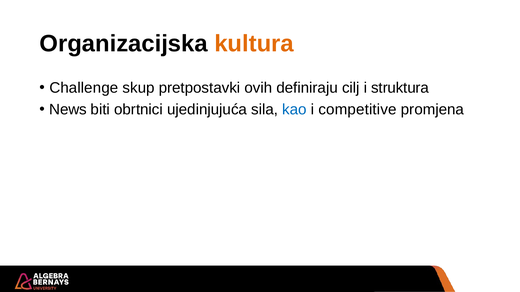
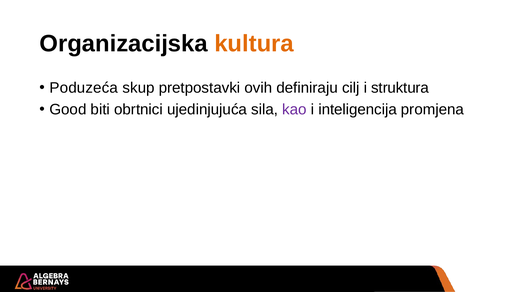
Challenge: Challenge -> Poduzeća
News: News -> Good
kao colour: blue -> purple
competitive: competitive -> inteligencija
